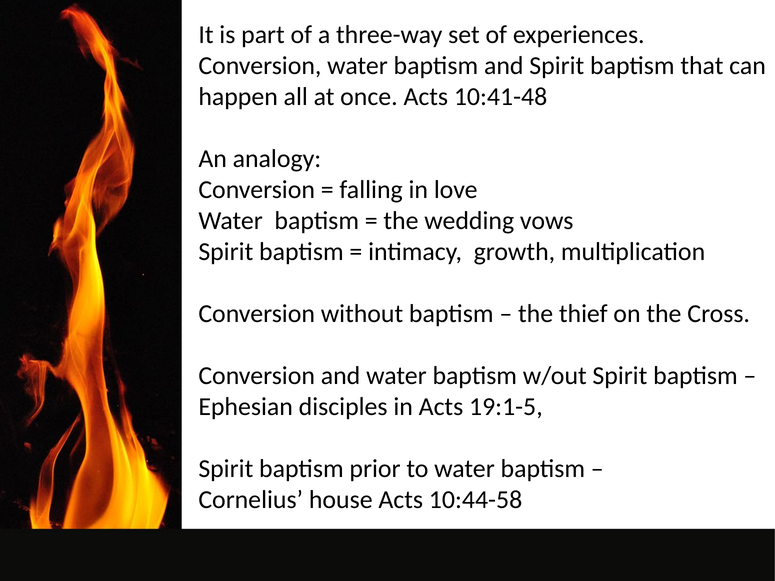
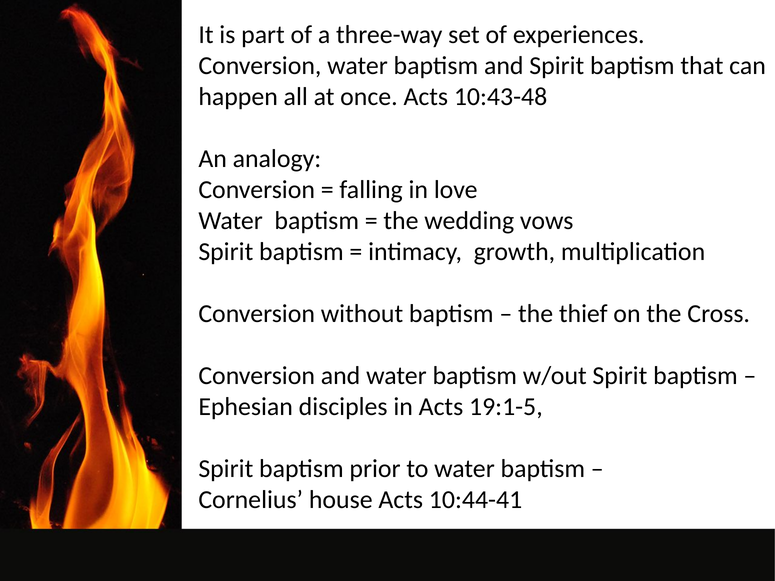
10:41-48: 10:41-48 -> 10:43-48
10:44-58: 10:44-58 -> 10:44-41
